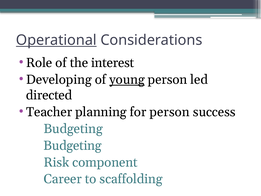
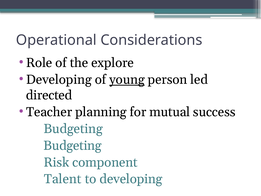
Operational underline: present -> none
interest: interest -> explore
for person: person -> mutual
Career: Career -> Talent
to scaffolding: scaffolding -> developing
